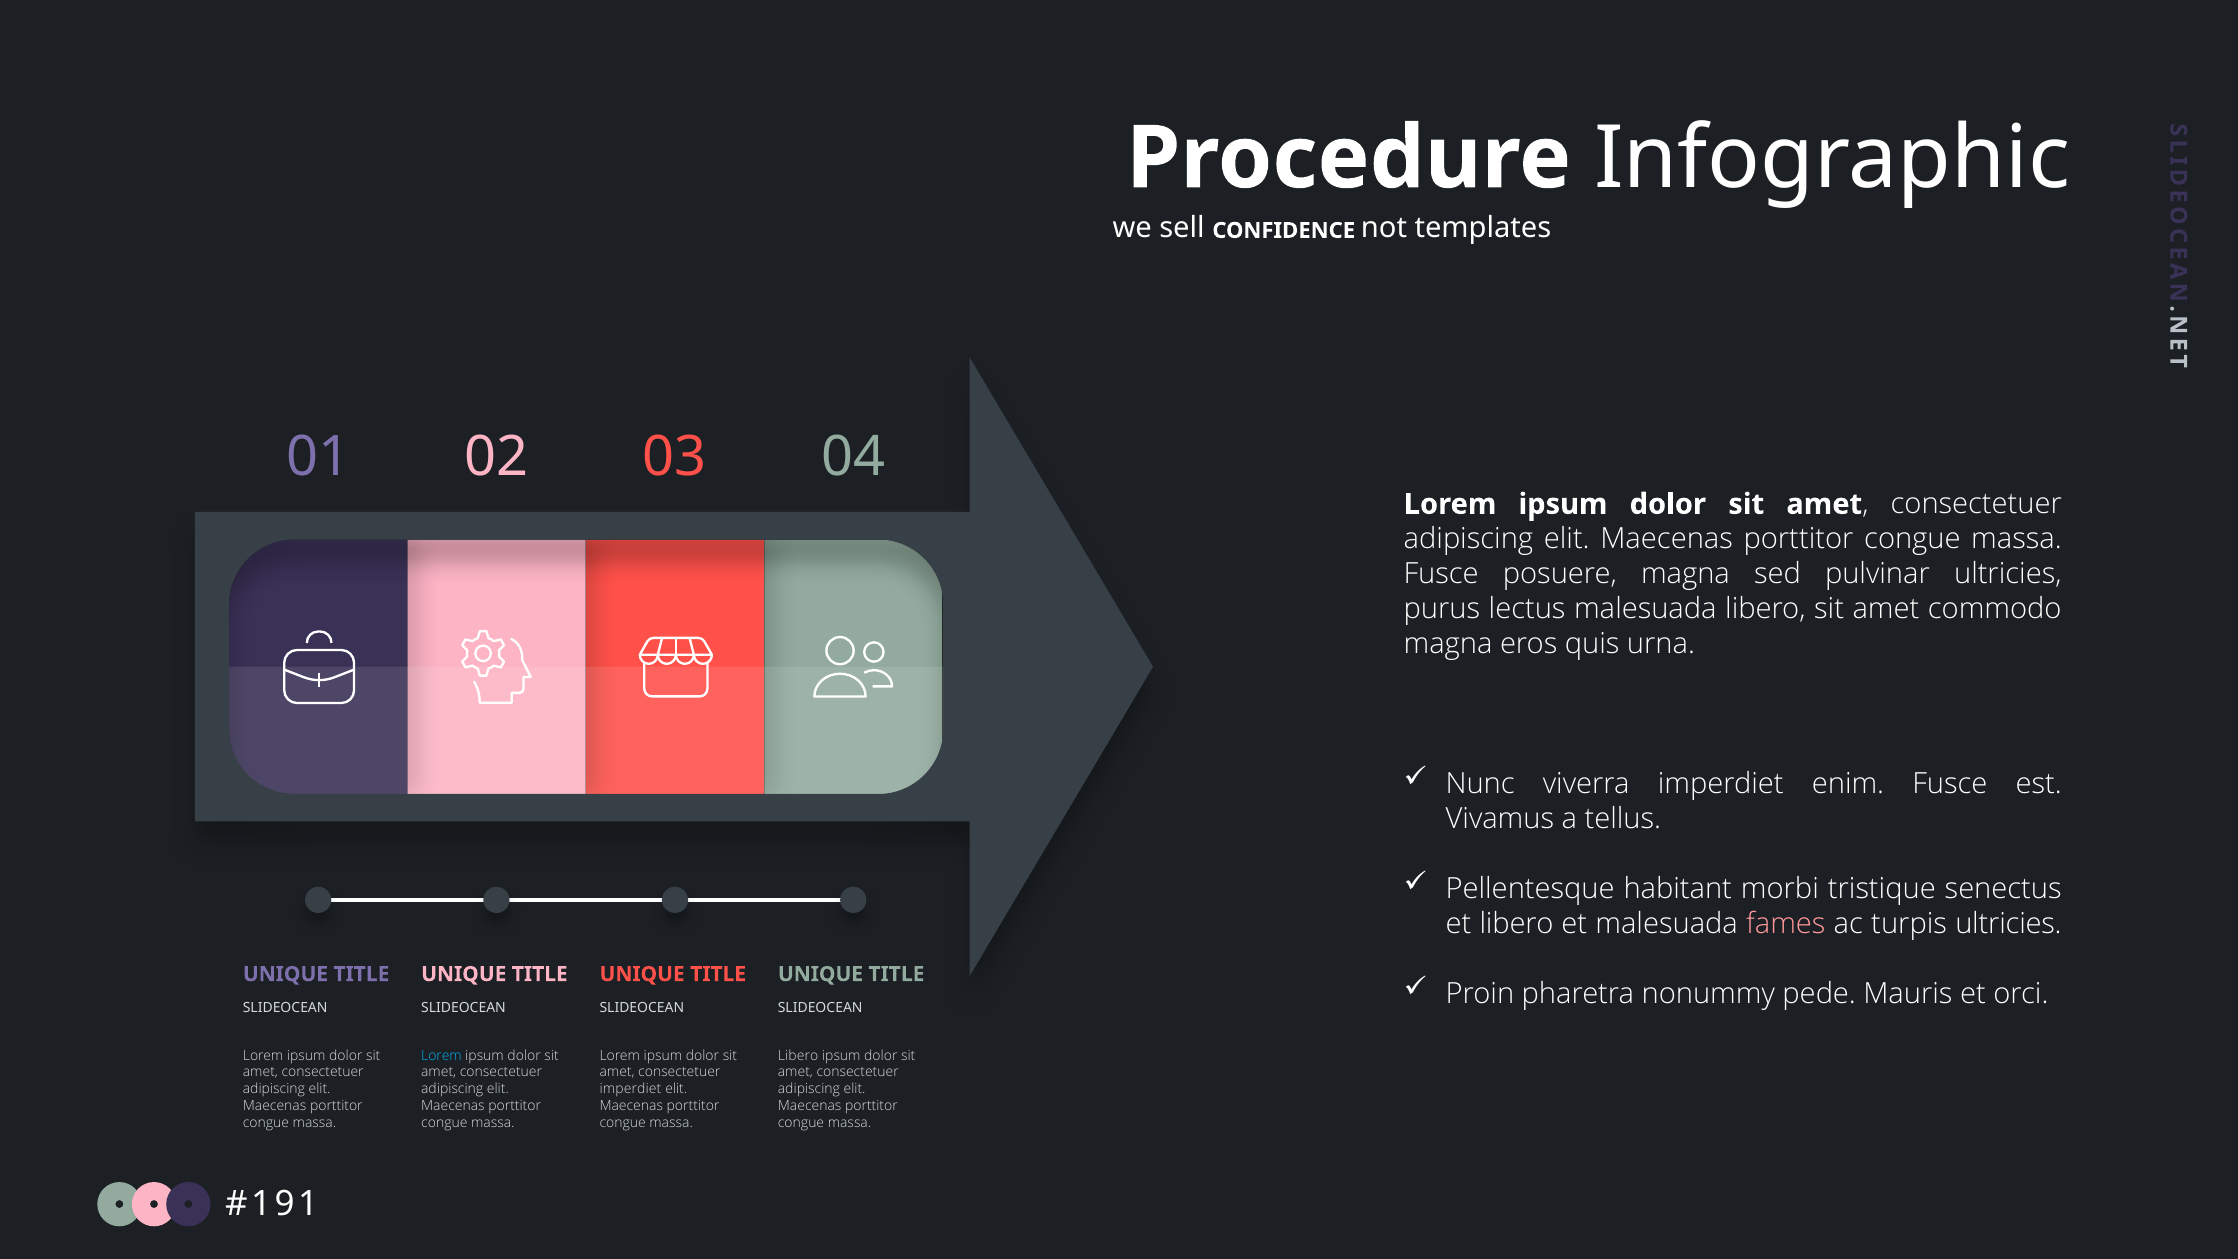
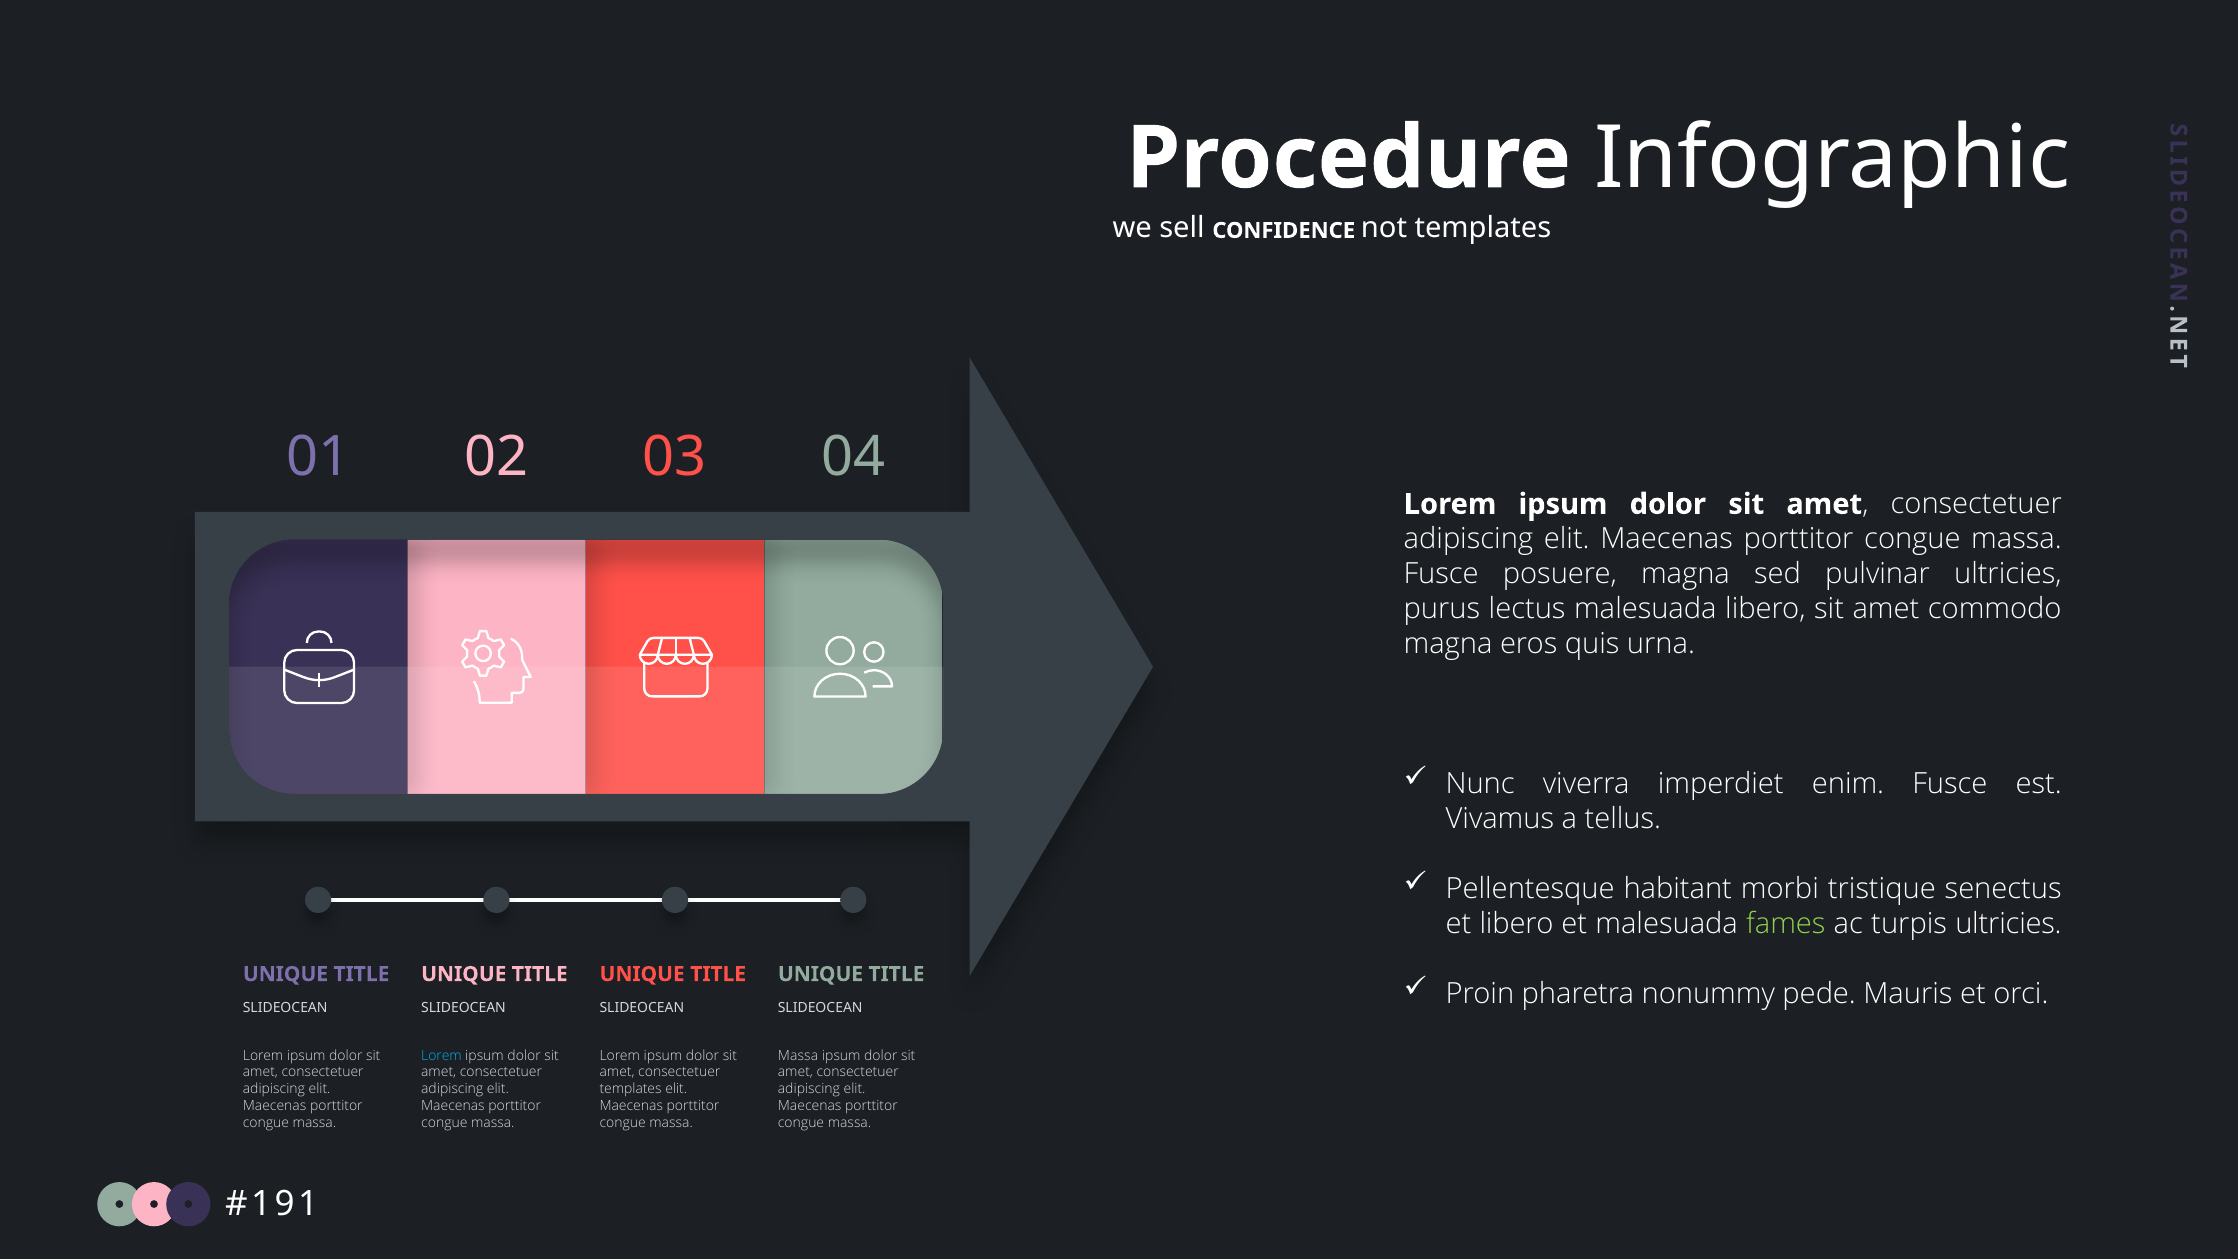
fames colour: pink -> light green
Libero at (798, 1055): Libero -> Massa
imperdiet at (631, 1089): imperdiet -> templates
